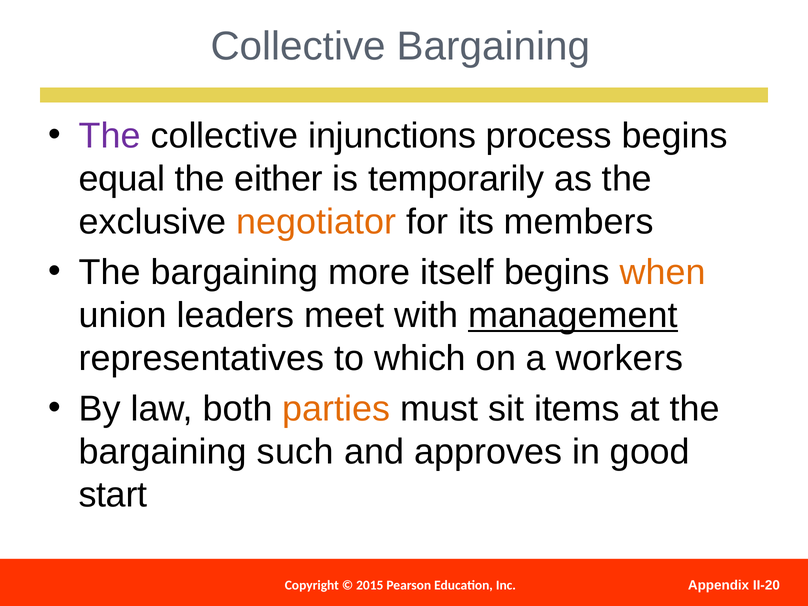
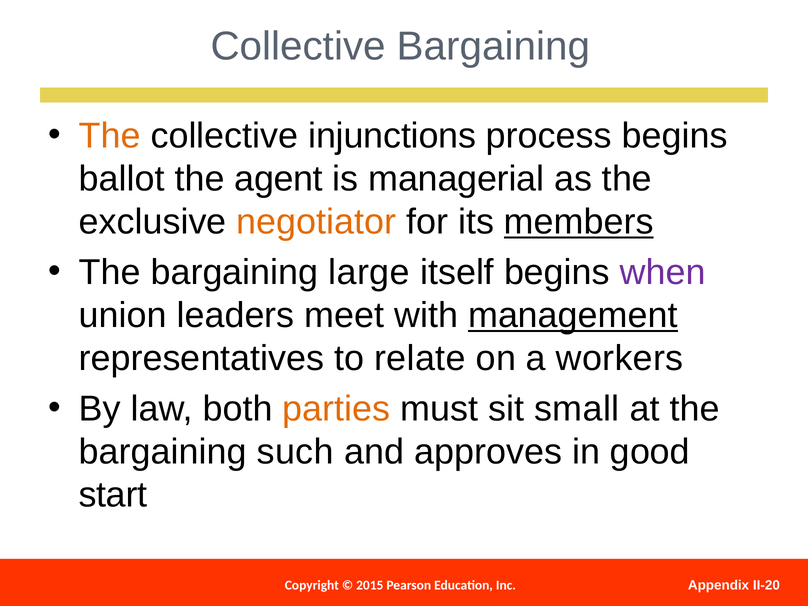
The at (110, 136) colour: purple -> orange
equal: equal -> ballot
either: either -> agent
temporarily: temporarily -> managerial
members underline: none -> present
more: more -> large
when colour: orange -> purple
which: which -> relate
items: items -> small
